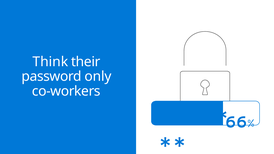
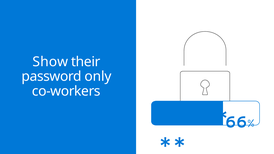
Think: Think -> Show
